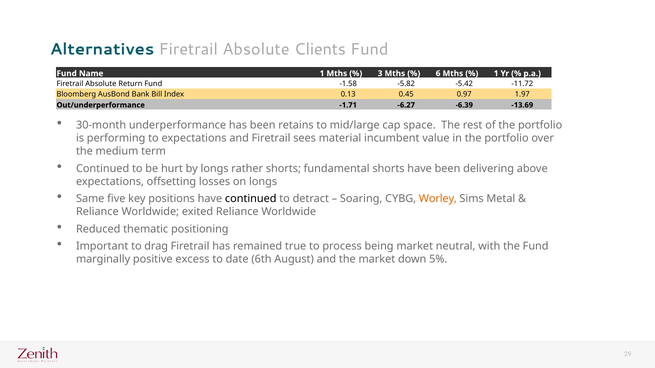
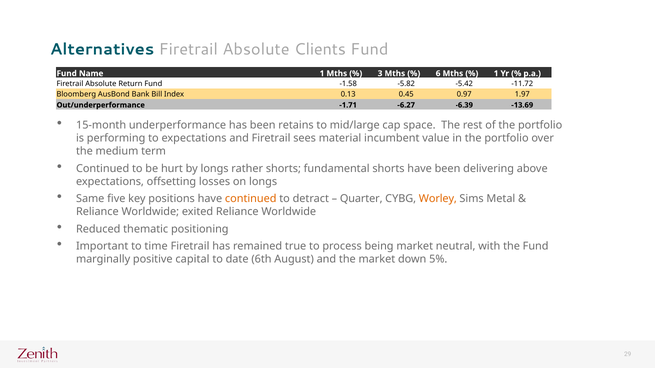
30-month: 30-month -> 15-month
continued at (251, 199) colour: black -> orange
Soaring: Soaring -> Quarter
drag: drag -> time
excess: excess -> capital
